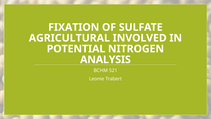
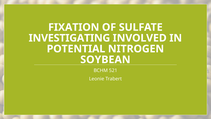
AGRICULTURAL: AGRICULTURAL -> INVESTIGATING
ANALYSIS: ANALYSIS -> SOYBEAN
